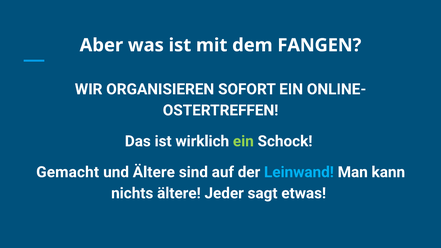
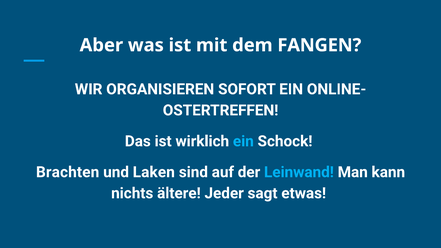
ein at (243, 141) colour: light green -> light blue
Gemacht: Gemacht -> Brachten
und Ältere: Ältere -> Laken
